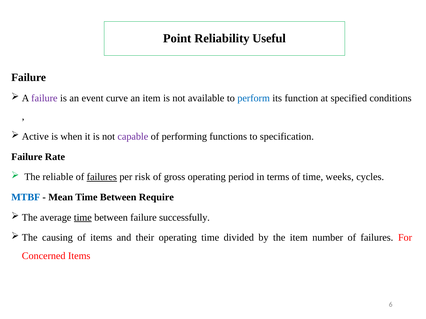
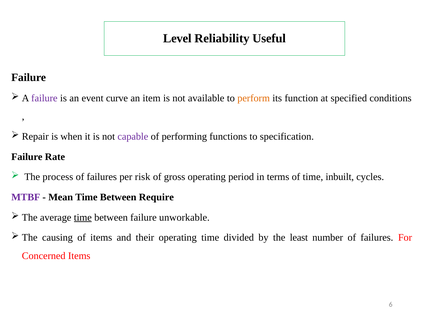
Point: Point -> Level
perform colour: blue -> orange
Active: Active -> Repair
reliable: reliable -> process
failures at (102, 177) underline: present -> none
weeks: weeks -> inbuilt
MTBF colour: blue -> purple
successfully: successfully -> unworkable
the item: item -> least
